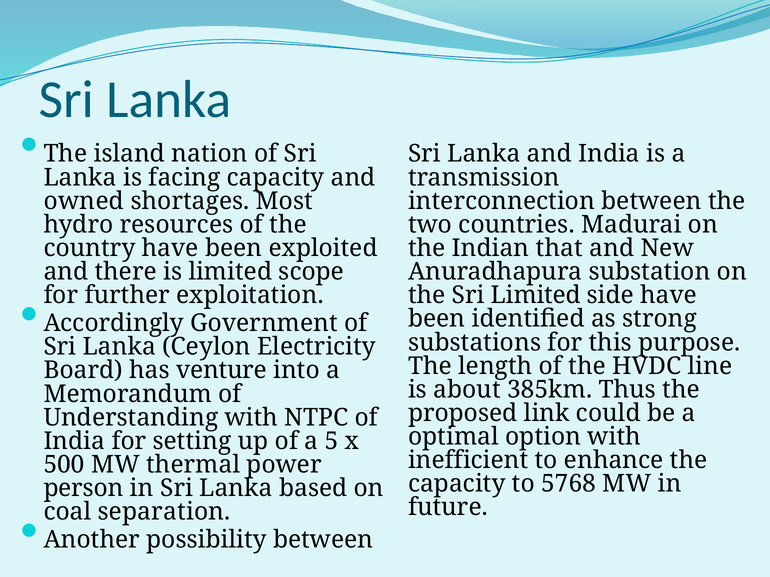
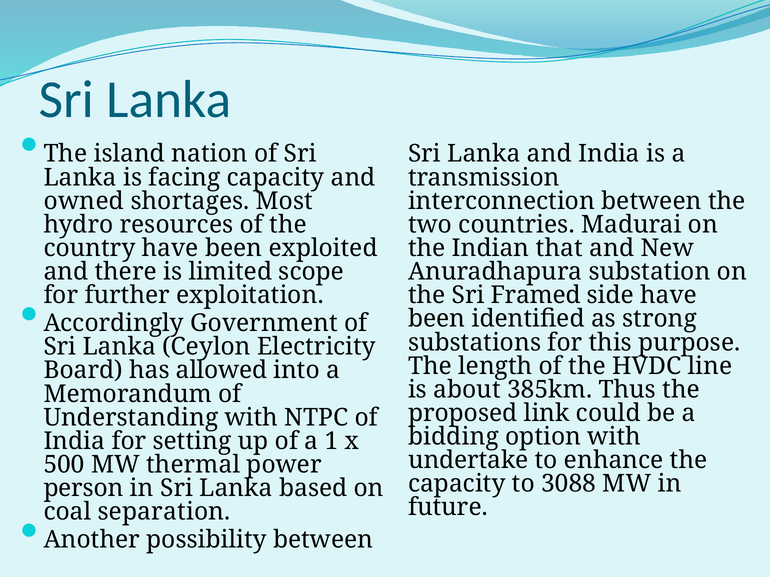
Sri Limited: Limited -> Framed
venture: venture -> allowed
optimal: optimal -> bidding
5: 5 -> 1
inefficient: inefficient -> undertake
5768: 5768 -> 3088
